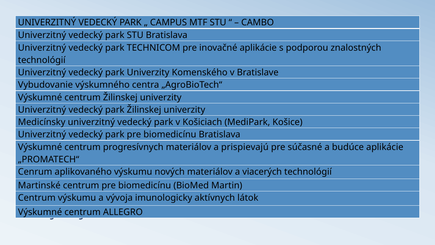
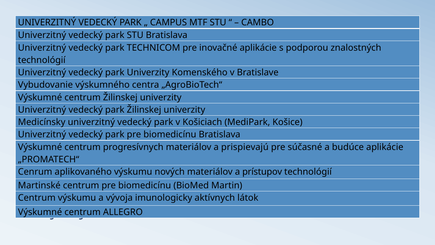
viacerých: viacerých -> prístupov
